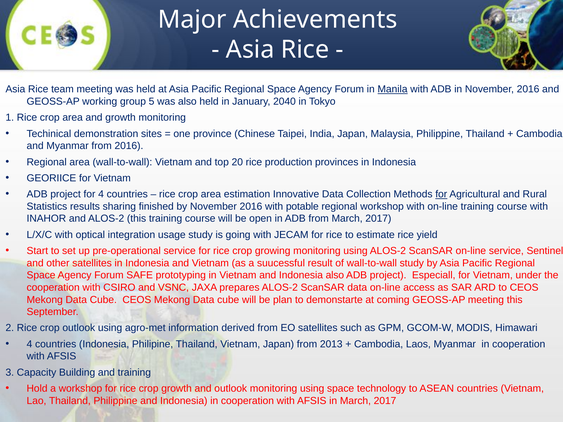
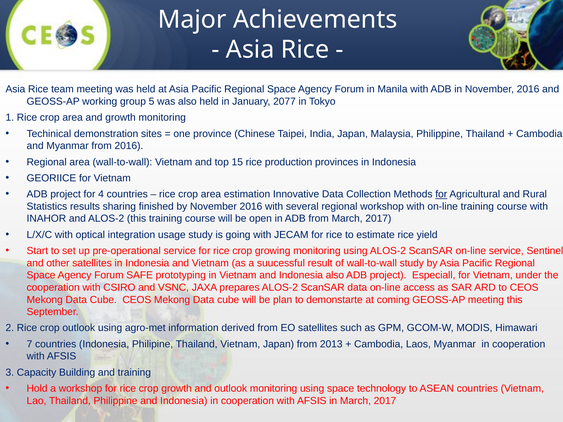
Manila underline: present -> none
2040: 2040 -> 2077
20: 20 -> 15
potable: potable -> several
4 at (29, 344): 4 -> 7
